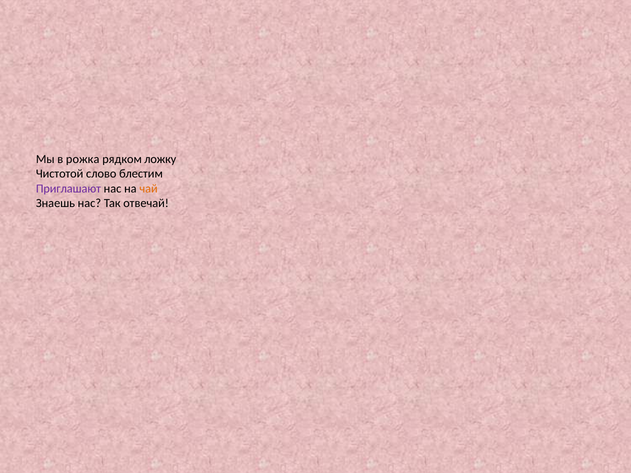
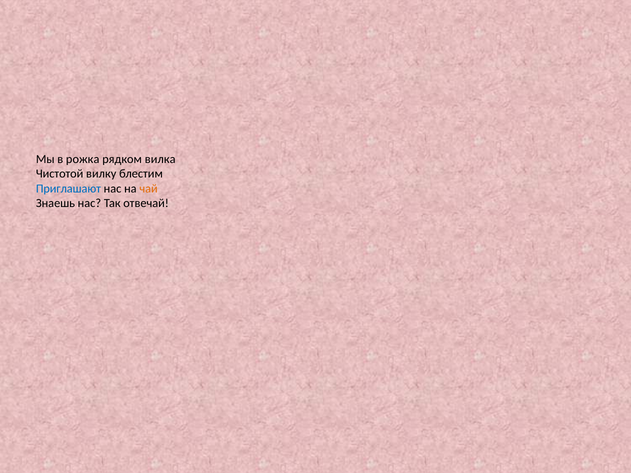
ложку: ложку -> вилка
слово: слово -> вилку
Приглашают colour: purple -> blue
